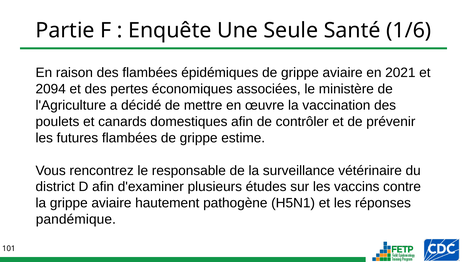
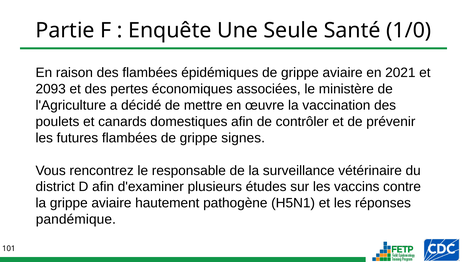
1/6: 1/6 -> 1/0
2094: 2094 -> 2093
estime: estime -> signes
